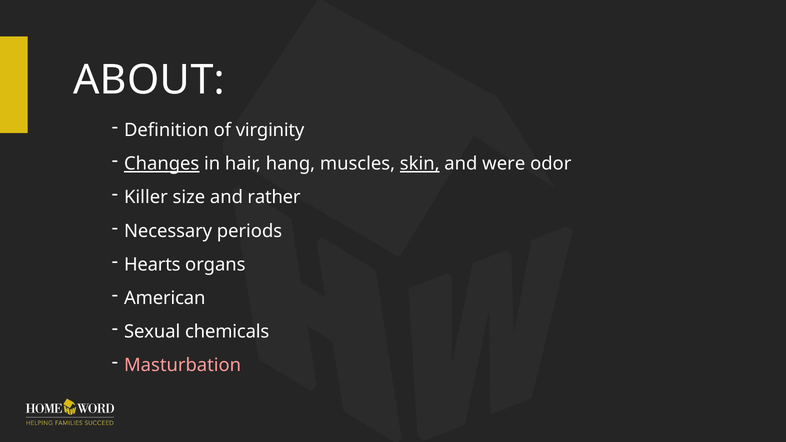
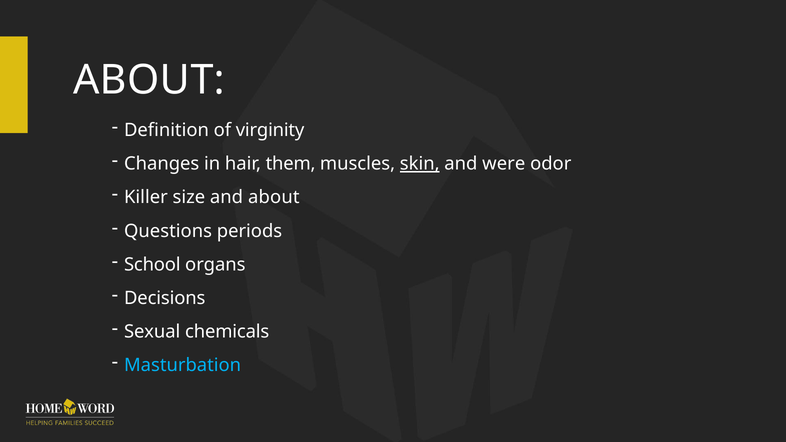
Changes underline: present -> none
hang: hang -> them
and rather: rather -> about
Necessary: Necessary -> Questions
Hearts: Hearts -> School
American: American -> Decisions
Masturbation colour: pink -> light blue
